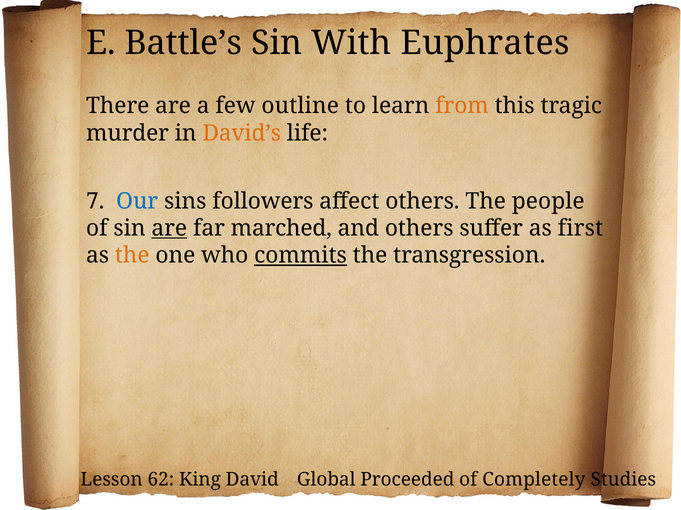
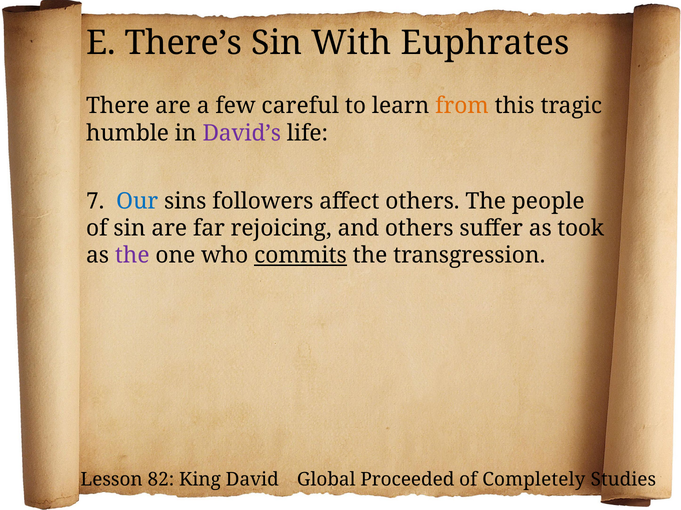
Battle’s: Battle’s -> There’s
outline: outline -> careful
murder: murder -> humble
David’s colour: orange -> purple
are at (169, 229) underline: present -> none
marched: marched -> rejoicing
first: first -> took
the at (132, 256) colour: orange -> purple
62: 62 -> 82
